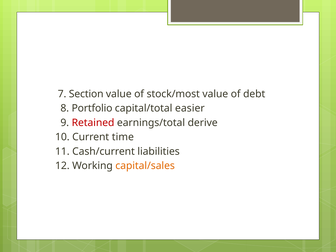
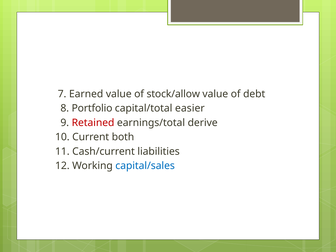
Section: Section -> Earned
stock/most: stock/most -> stock/allow
time: time -> both
capital/sales colour: orange -> blue
